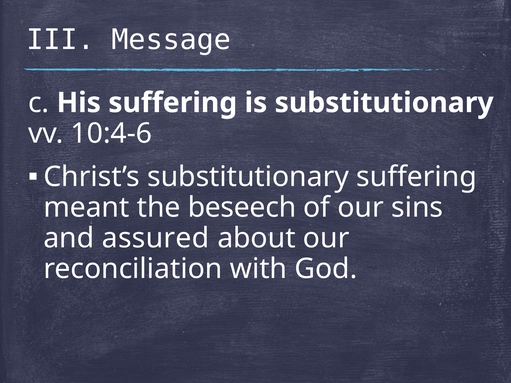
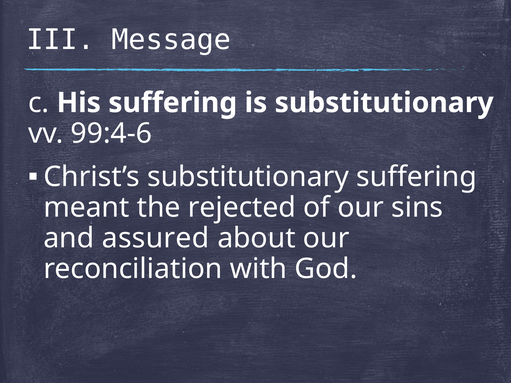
10:4-6: 10:4-6 -> 99:4-6
beseech: beseech -> rejected
